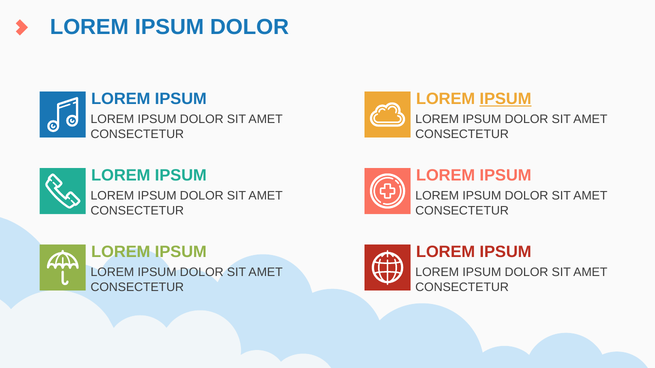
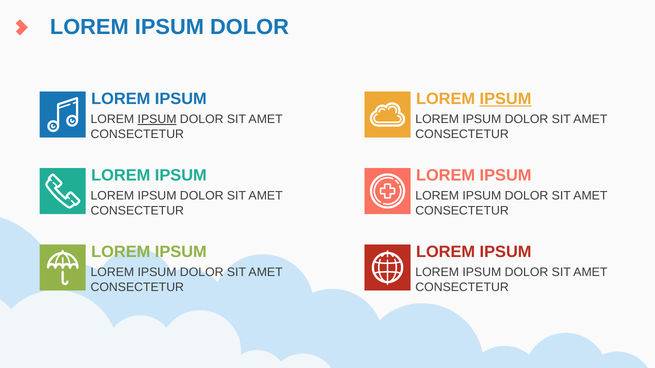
IPSUM at (157, 119) underline: none -> present
